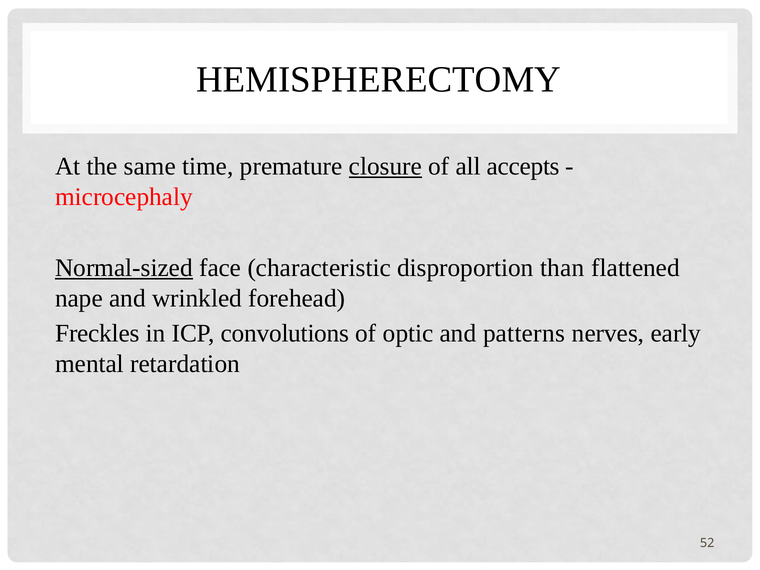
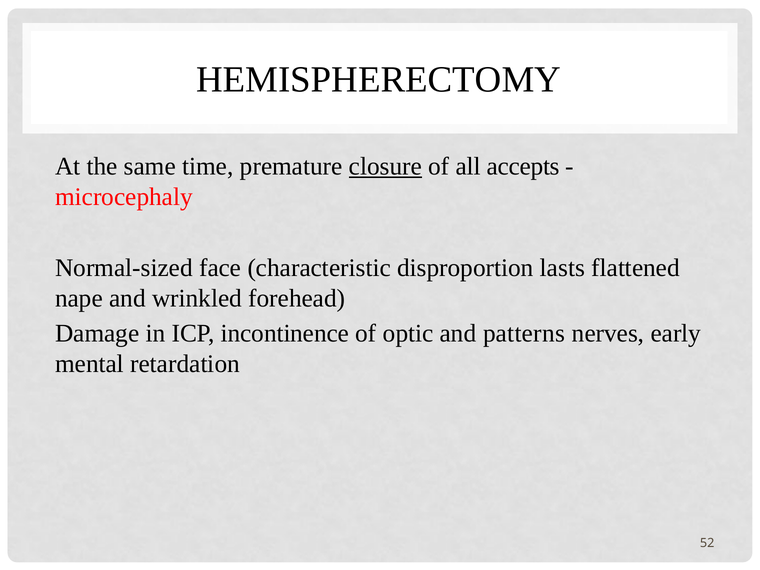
Normal-sized underline: present -> none
than: than -> lasts
Freckles: Freckles -> Damage
convolutions: convolutions -> incontinence
